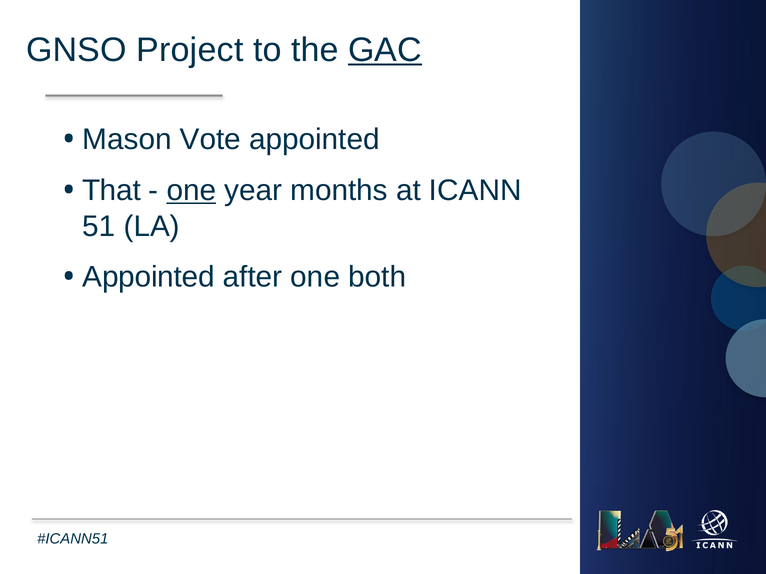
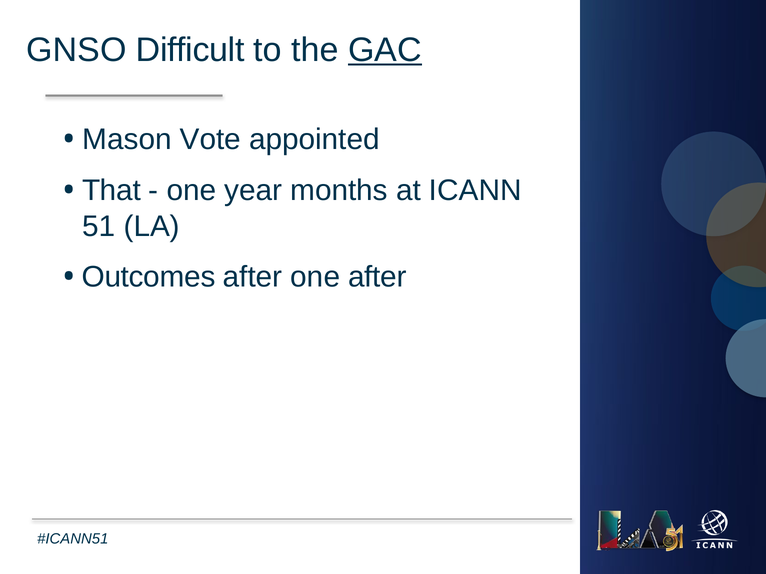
Project: Project -> Difficult
one at (191, 191) underline: present -> none
Appointed at (149, 277): Appointed -> Outcomes
one both: both -> after
